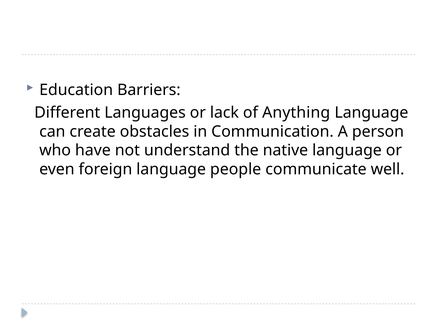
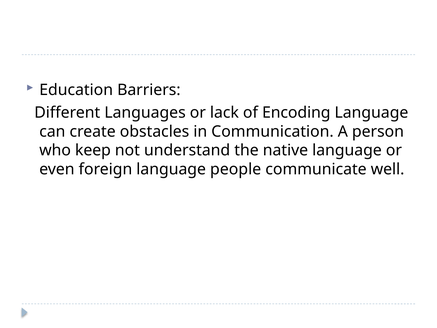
Anything: Anything -> Encoding
have: have -> keep
